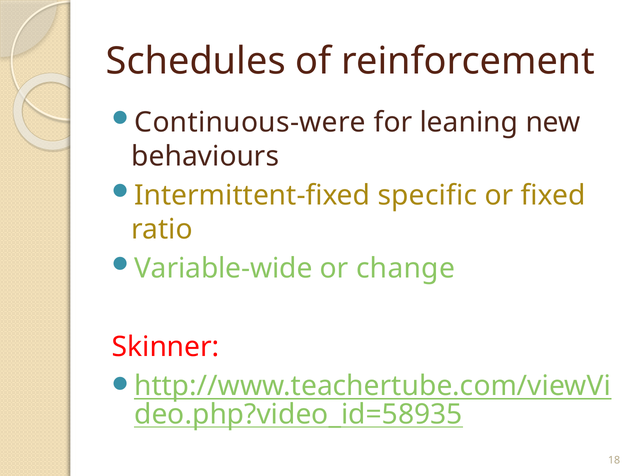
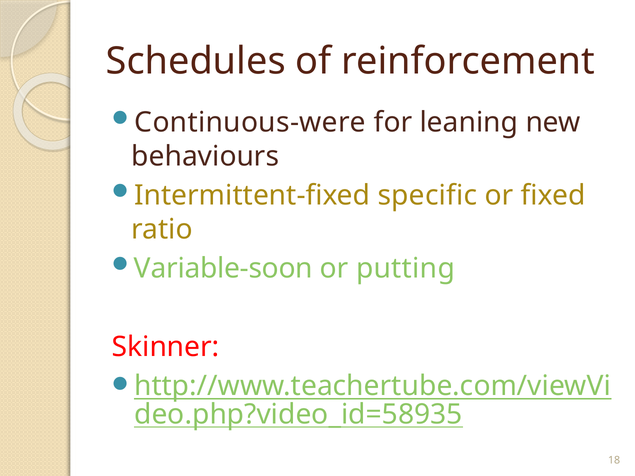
Variable-wide: Variable-wide -> Variable-soon
change: change -> putting
